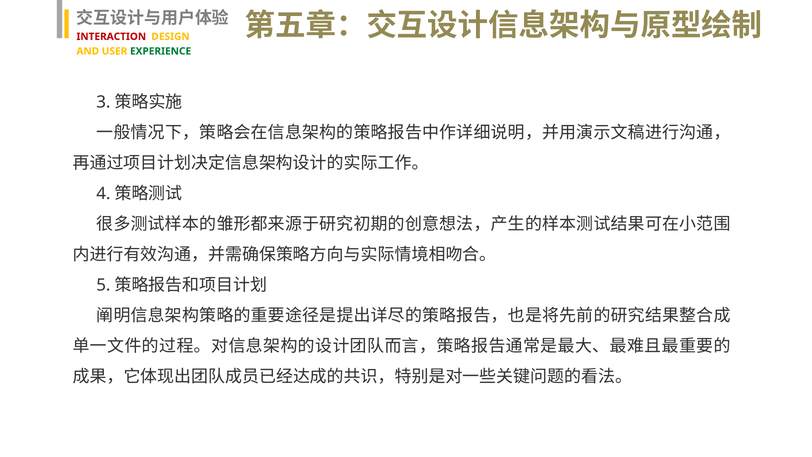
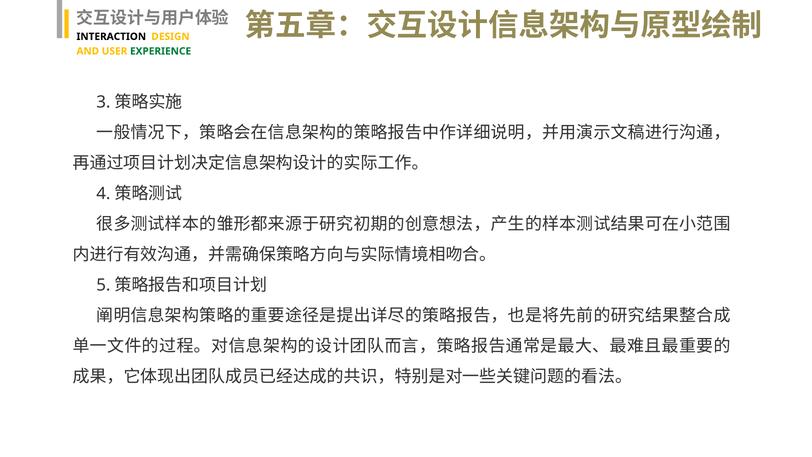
INTERACTION colour: red -> black
